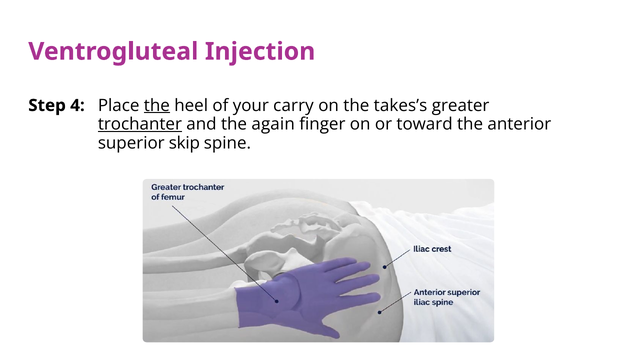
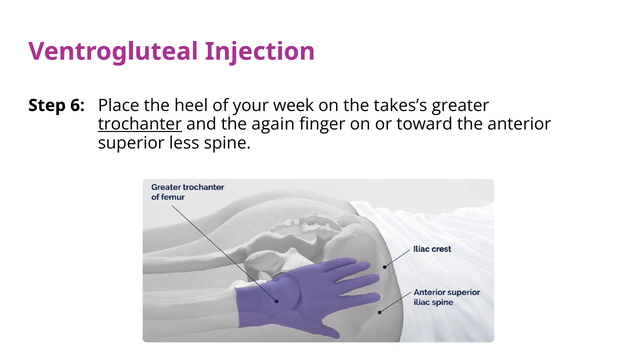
4: 4 -> 6
the at (157, 106) underline: present -> none
carry: carry -> week
skip: skip -> less
